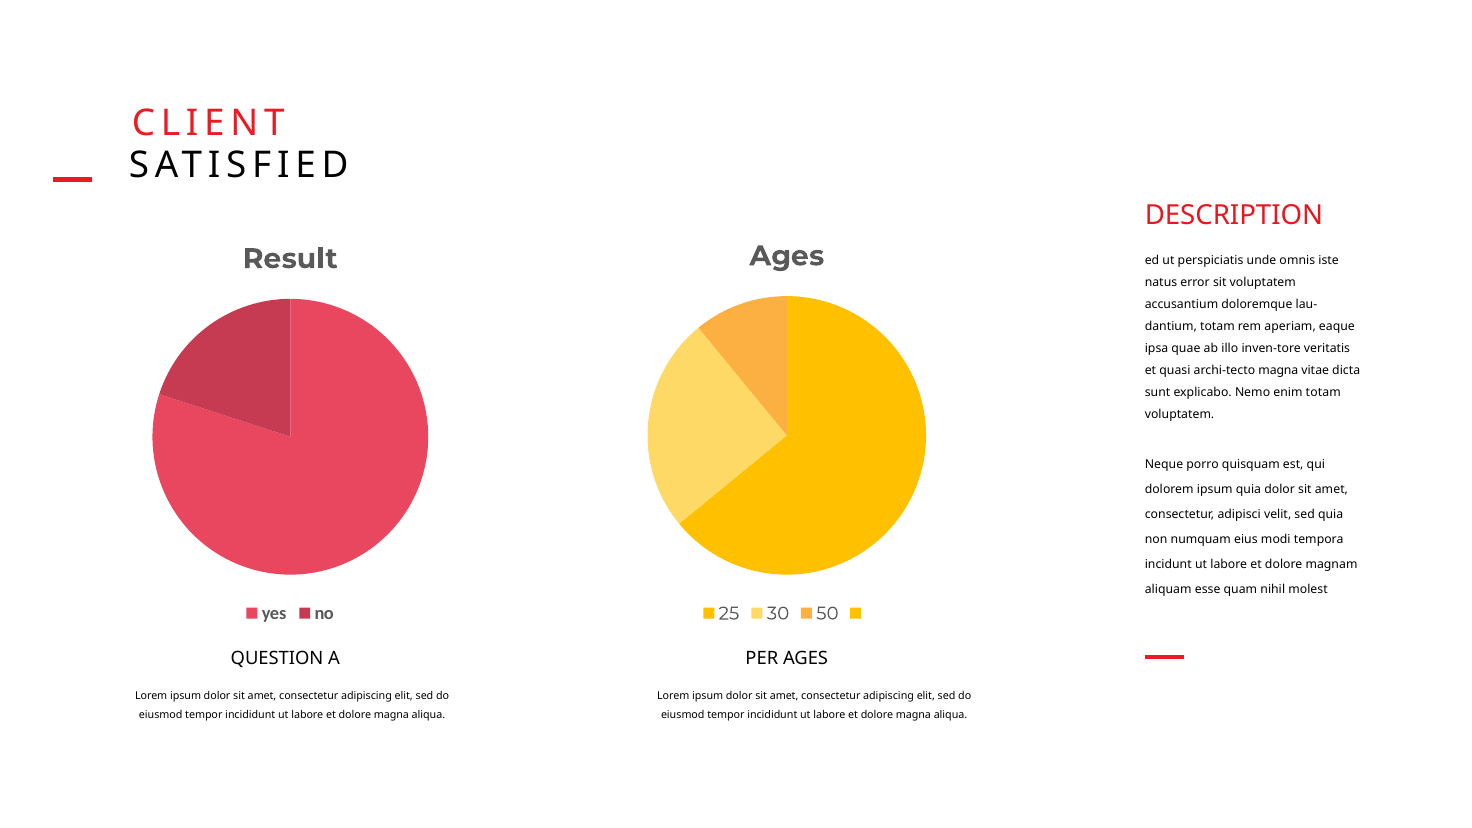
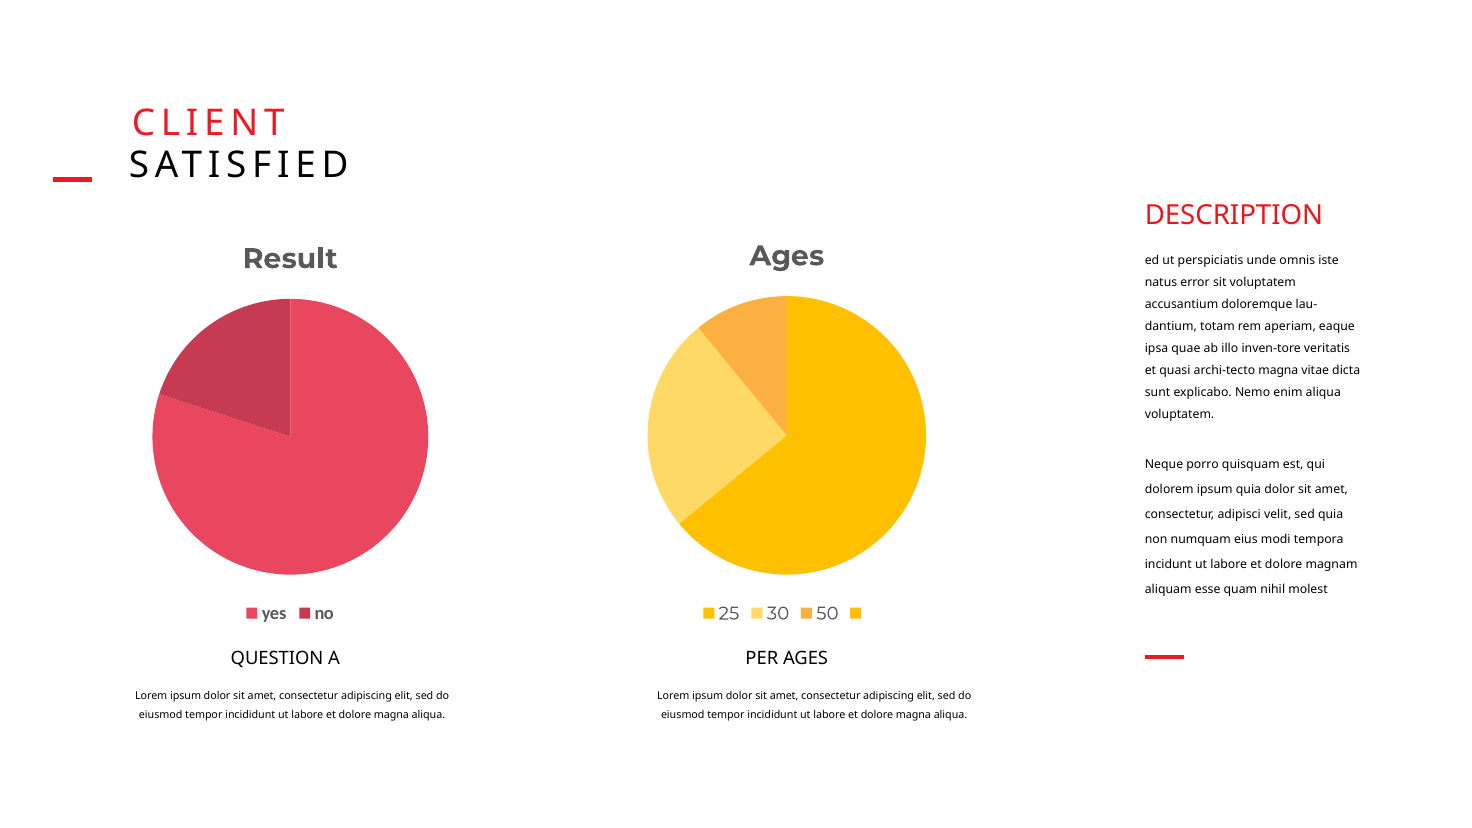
enim totam: totam -> aliqua
